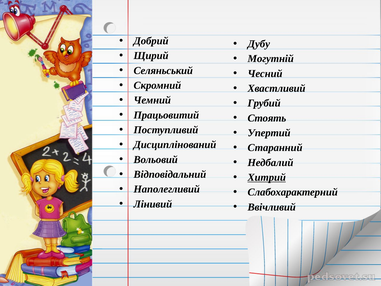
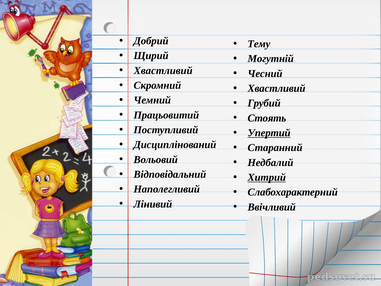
Дубу: Дубу -> Тему
Селяньський at (163, 71): Селяньський -> Хвастливий
Упертий underline: none -> present
